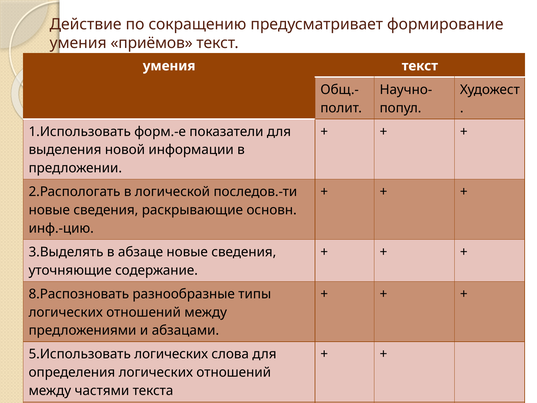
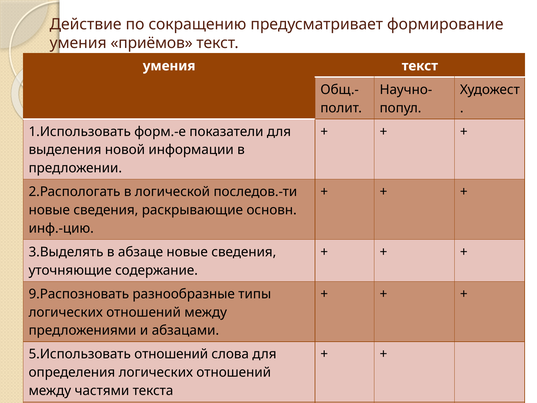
8.Распозновать: 8.Распозновать -> 9.Распозновать
5.Использовать логических: логических -> отношений
